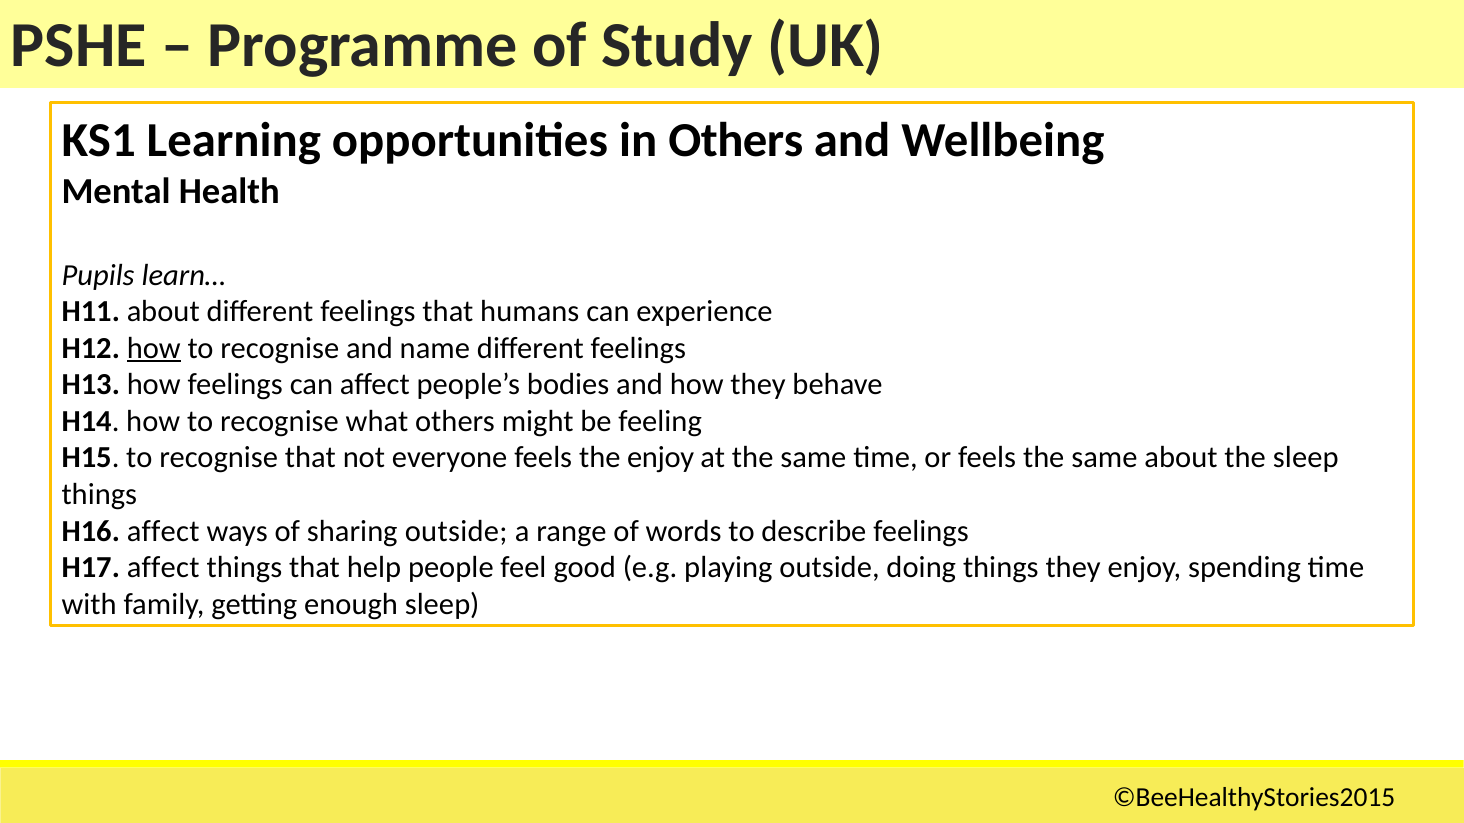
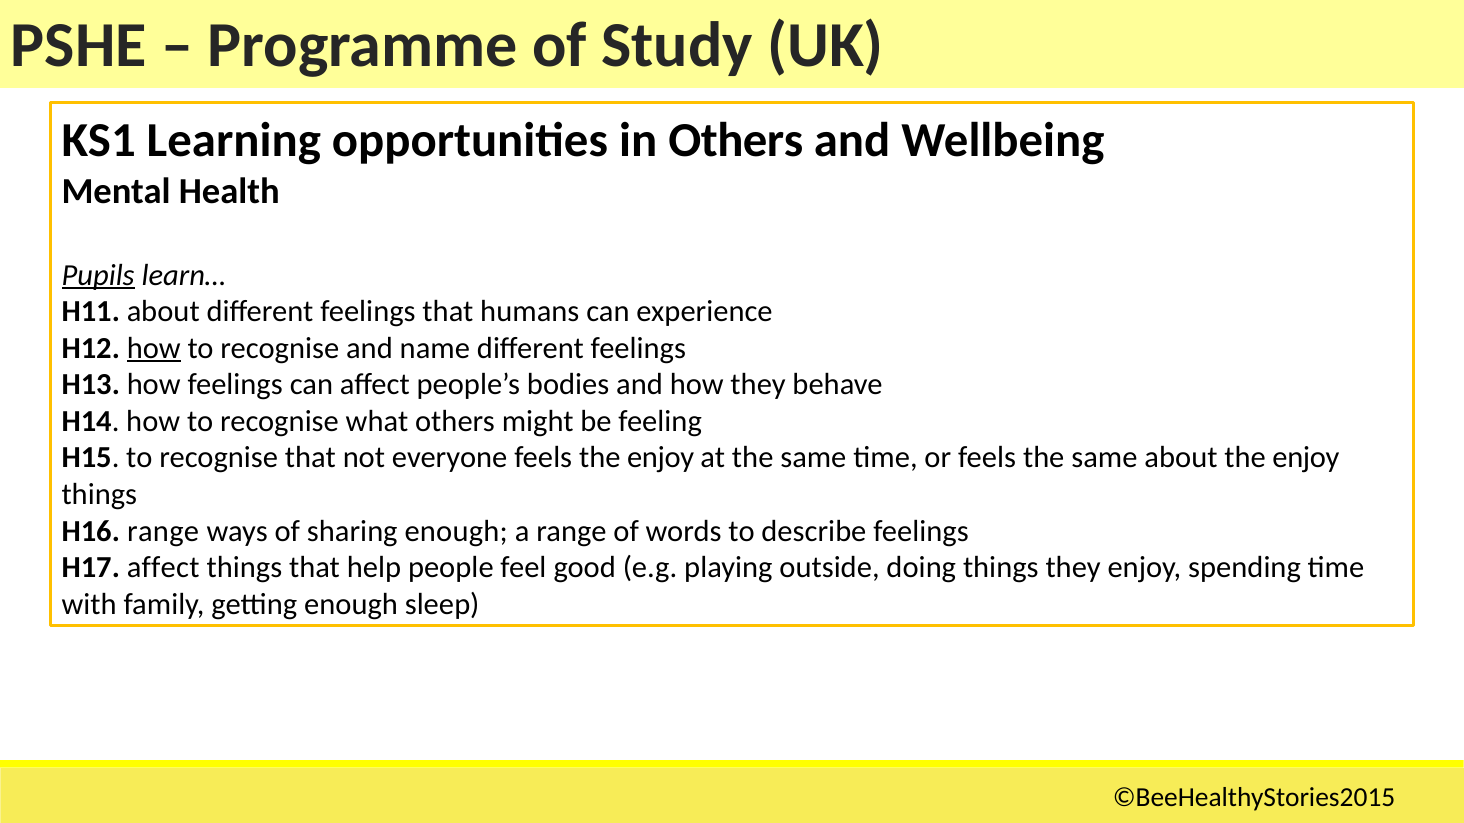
Pupils underline: none -> present
about the sleep: sleep -> enjoy
H16 affect: affect -> range
sharing outside: outside -> enough
